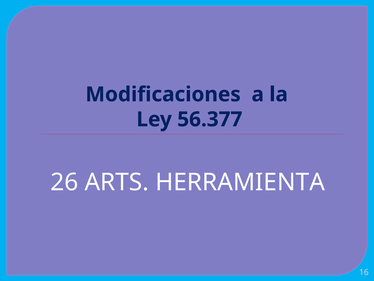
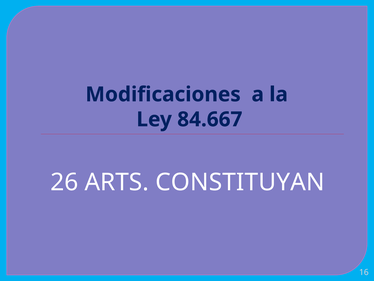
56.377: 56.377 -> 84.667
HERRAMIENTA: HERRAMIENTA -> CONSTITUYAN
